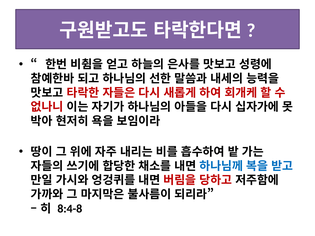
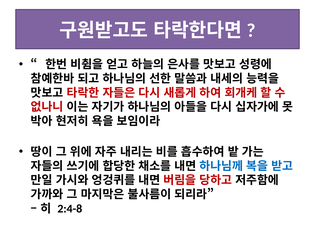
8:4-8: 8:4-8 -> 2:4-8
